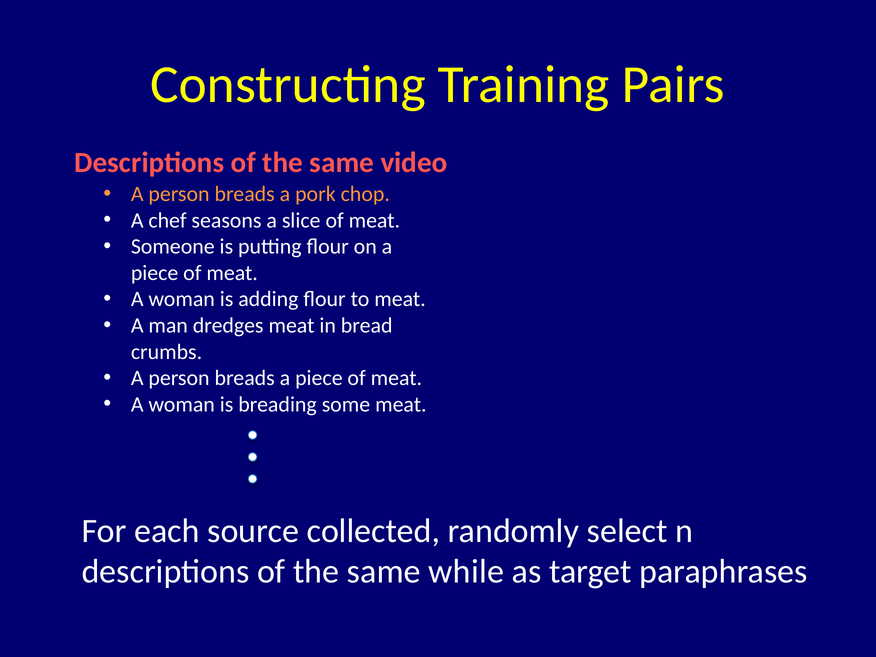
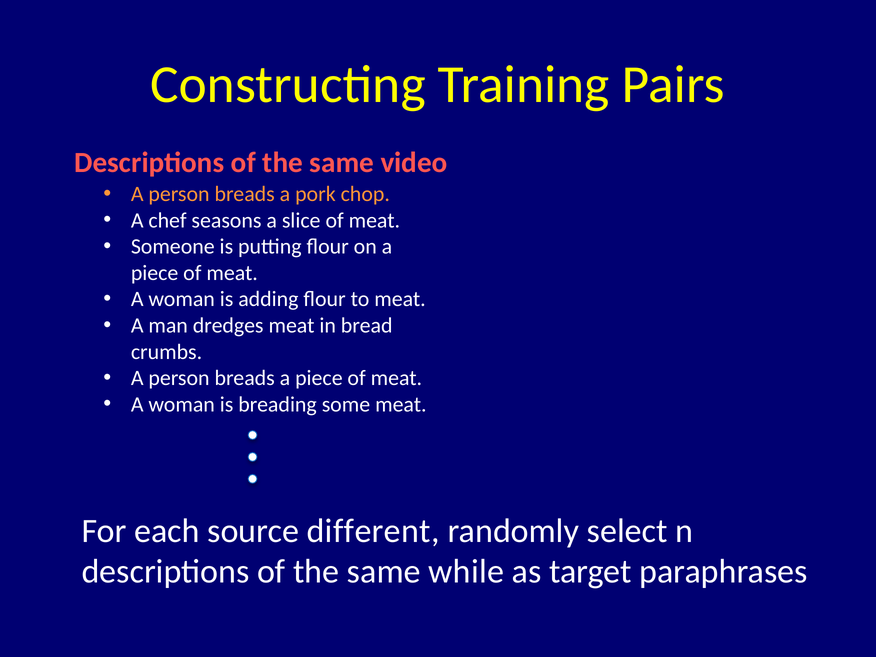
collected: collected -> different
